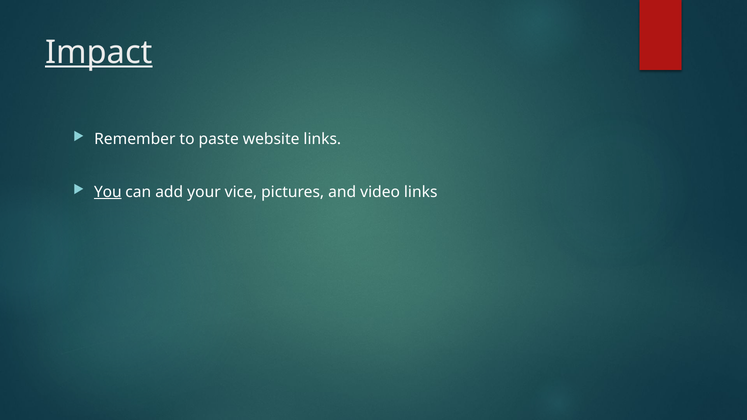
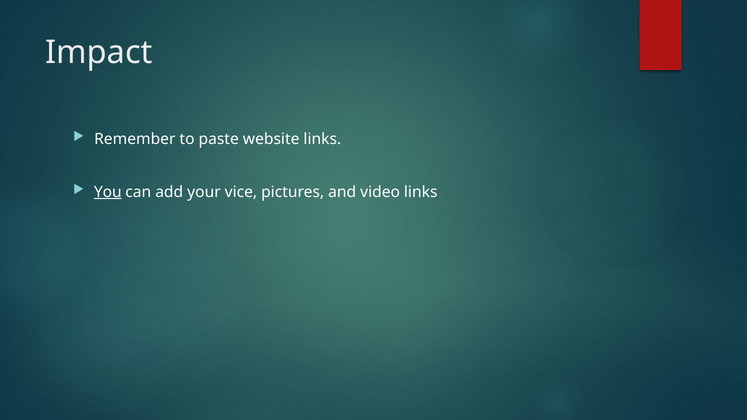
Impact underline: present -> none
